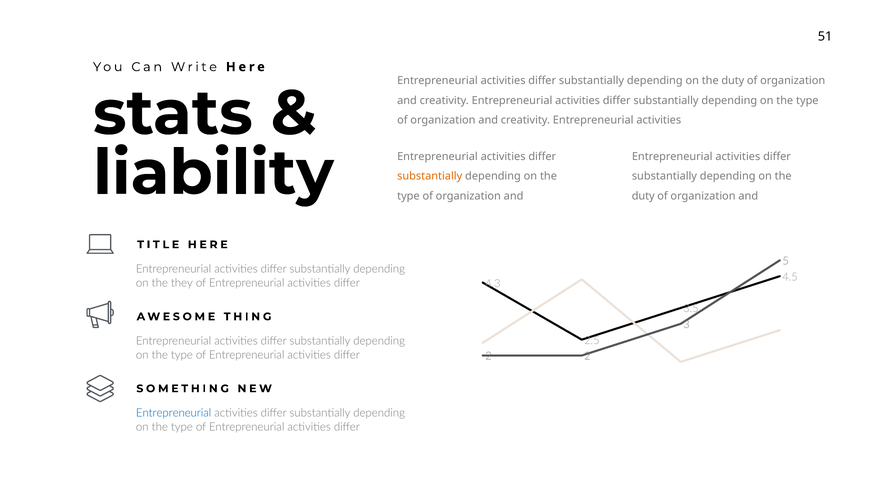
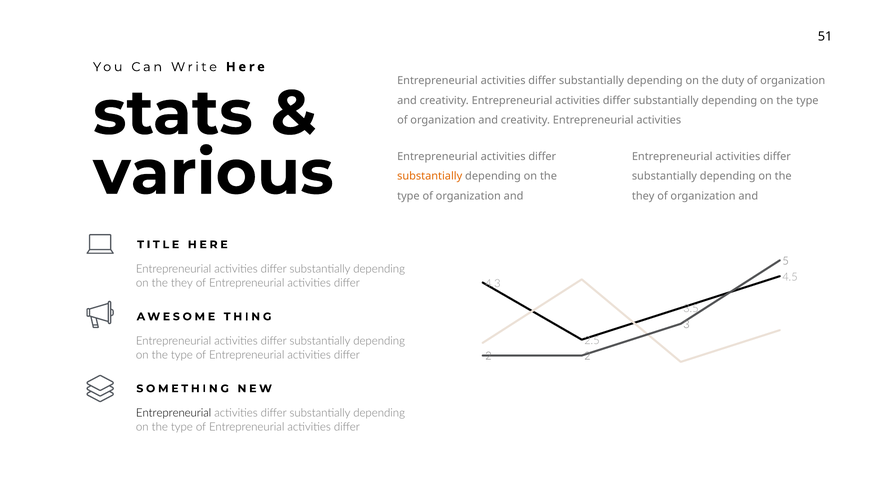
liability: liability -> various
duty at (643, 196): duty -> they
Entrepreneurial at (174, 413) colour: blue -> black
